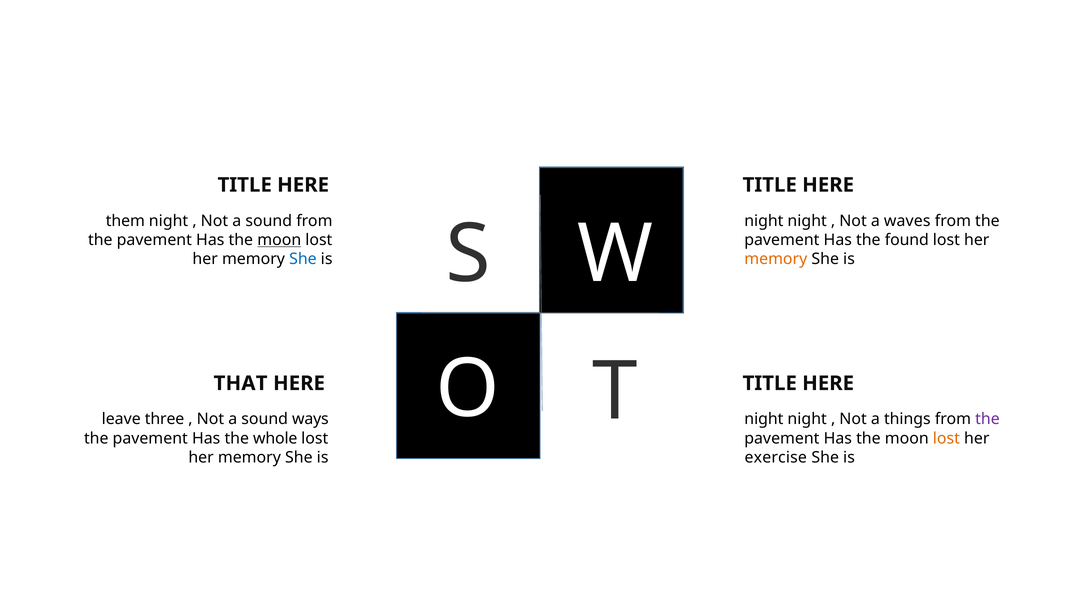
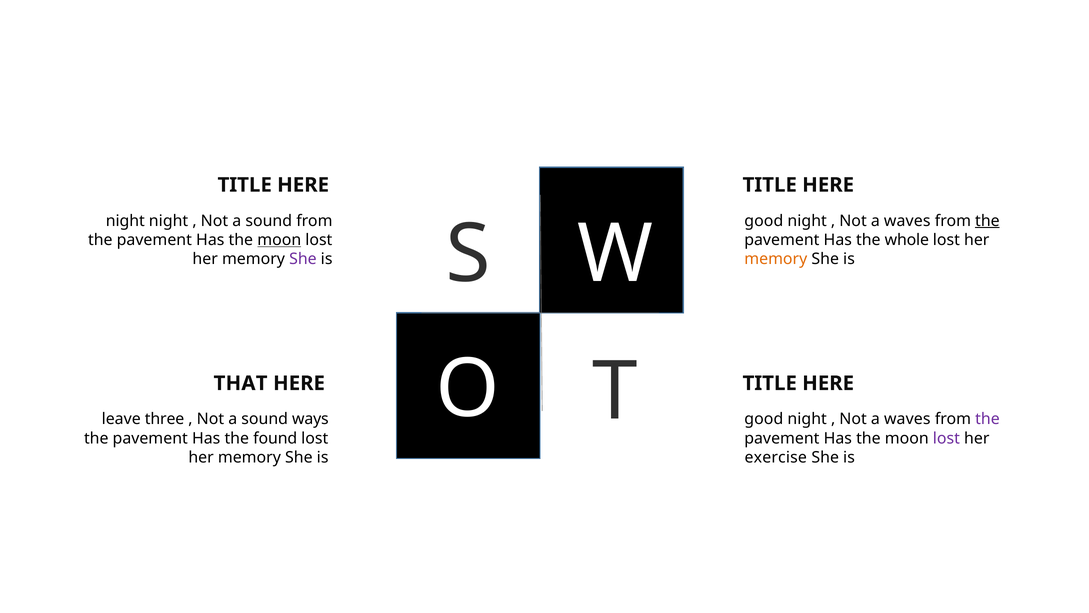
them at (125, 221): them -> night
night at (764, 221): night -> good
the at (987, 221) underline: none -> present
found: found -> whole
She at (303, 259) colour: blue -> purple
night at (764, 419): night -> good
things at (907, 419): things -> waves
whole: whole -> found
lost at (946, 438) colour: orange -> purple
